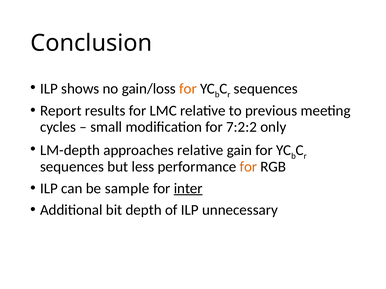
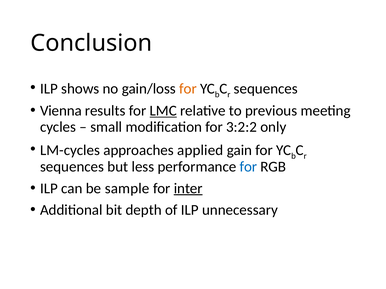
Report: Report -> Vienna
LMC underline: none -> present
7:2:2: 7:2:2 -> 3:2:2
LM-depth: LM-depth -> LM-cycles
approaches relative: relative -> applied
for at (248, 167) colour: orange -> blue
